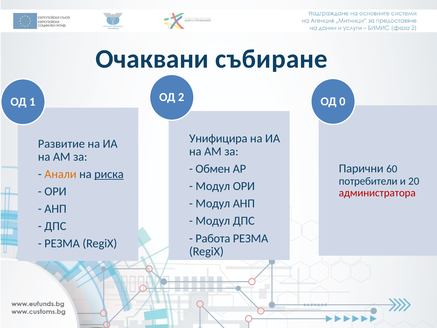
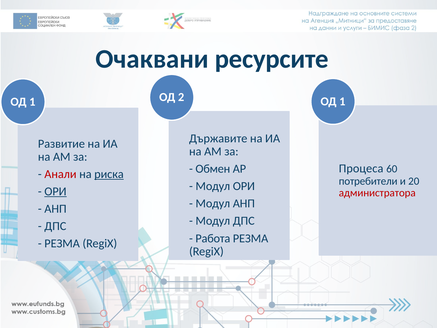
събиране: събиране -> ресурсите
0 at (342, 101): 0 -> 1
Унифицира: Унифицира -> Държавите
Парични: Парични -> Процеса
Анали colour: orange -> red
ОРИ at (55, 191) underline: none -> present
